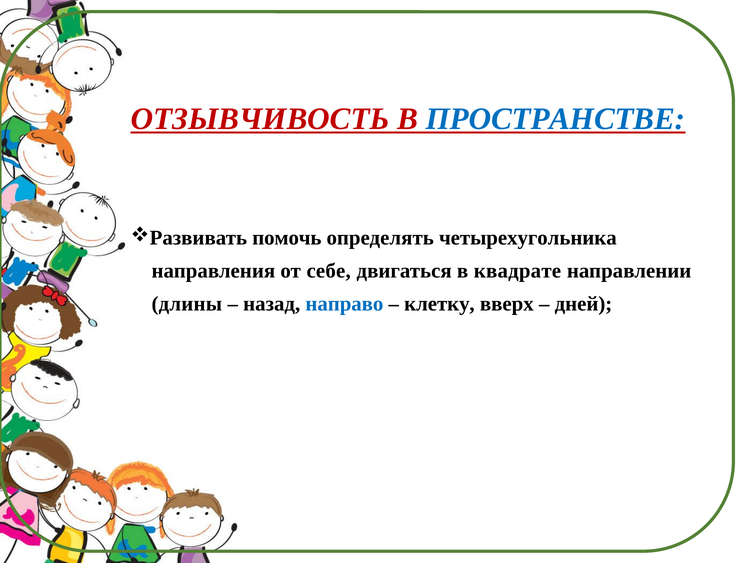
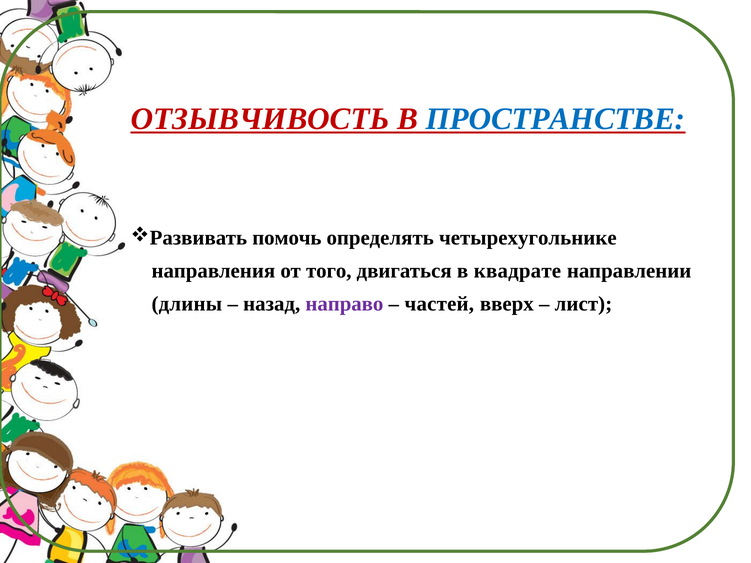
четырехугольника: четырехугольника -> четырехугольнике
себе: себе -> того
направо colour: blue -> purple
клетку: клетку -> частей
дней: дней -> лист
